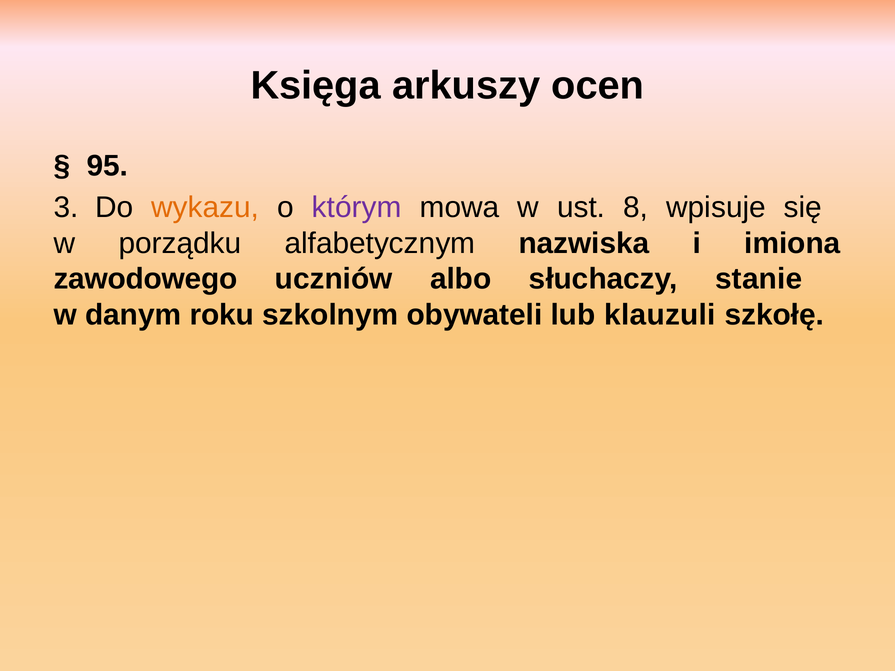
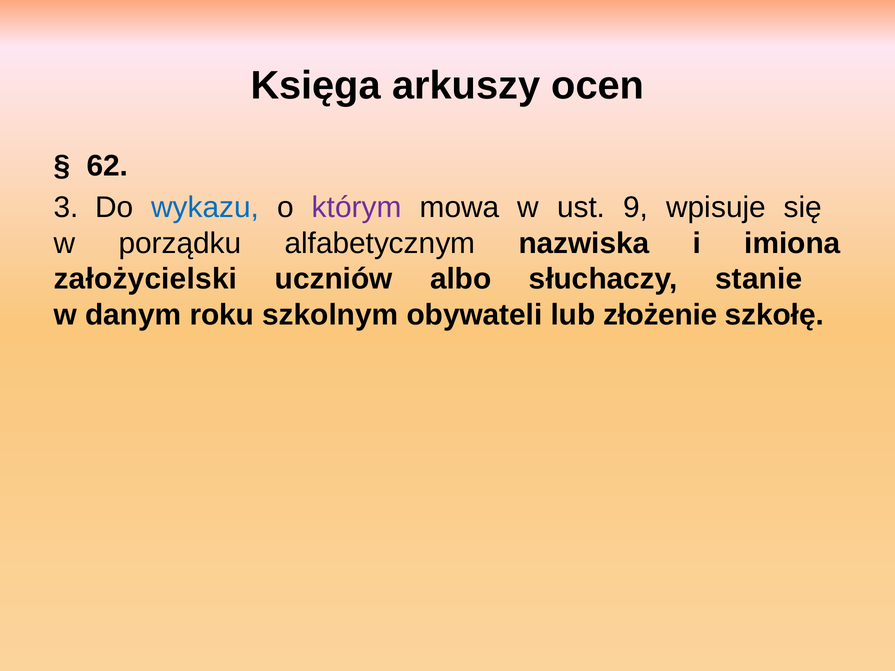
95: 95 -> 62
wykazu colour: orange -> blue
8: 8 -> 9
zawodowego: zawodowego -> założycielski
klauzuli: klauzuli -> złożenie
